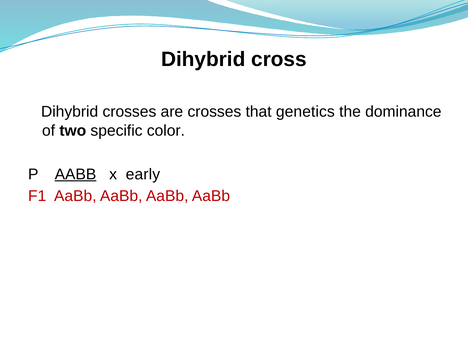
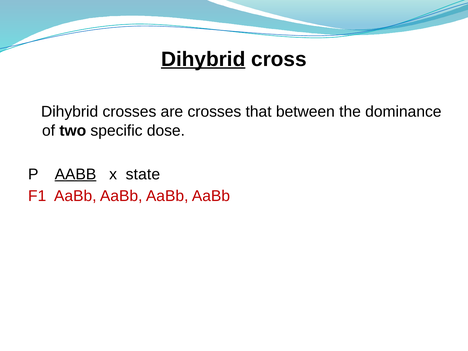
Dihybrid at (203, 59) underline: none -> present
genetics: genetics -> between
color: color -> dose
early: early -> state
